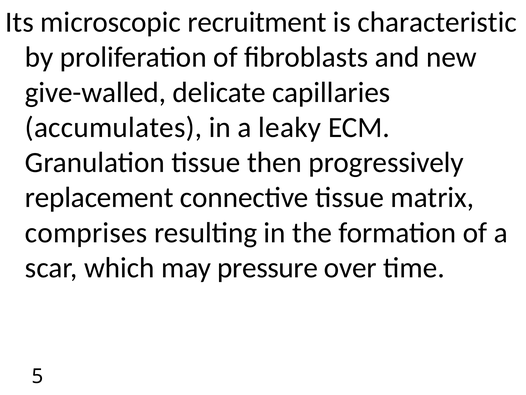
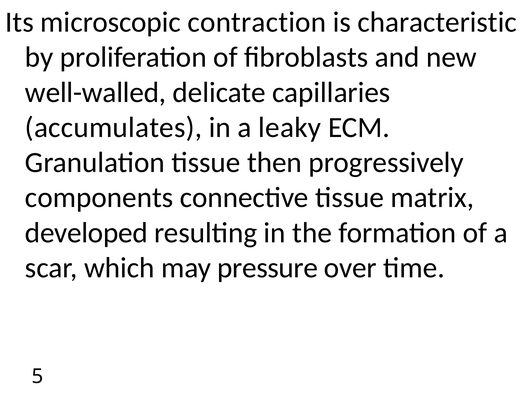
recruitment: recruitment -> contraction
give-walled: give-walled -> well-walled
replacement: replacement -> components
comprises: comprises -> developed
